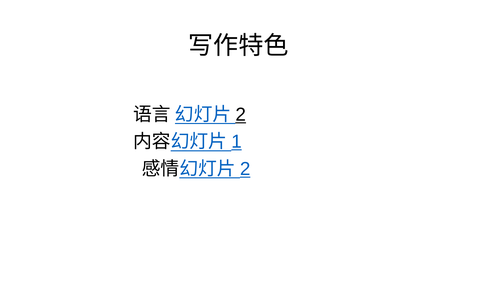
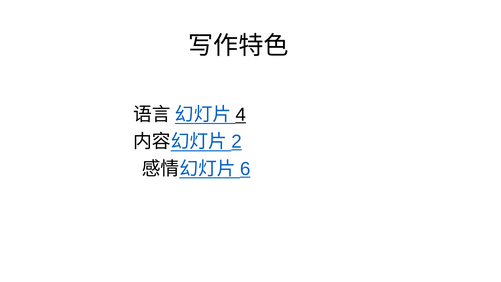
2 at (241, 114): 2 -> 4
1: 1 -> 2
2 at (245, 169): 2 -> 6
